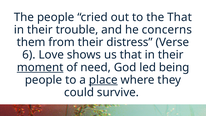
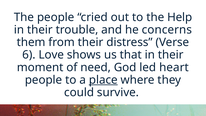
the That: That -> Help
moment underline: present -> none
being: being -> heart
